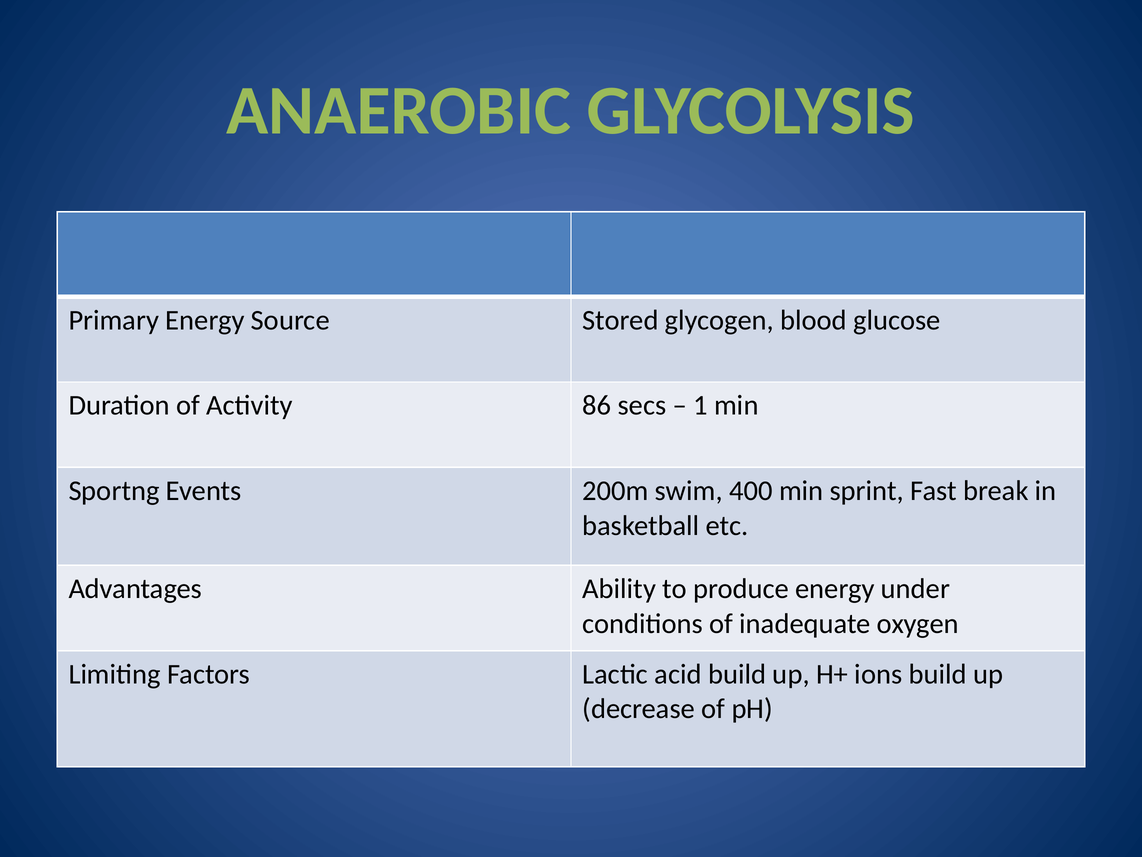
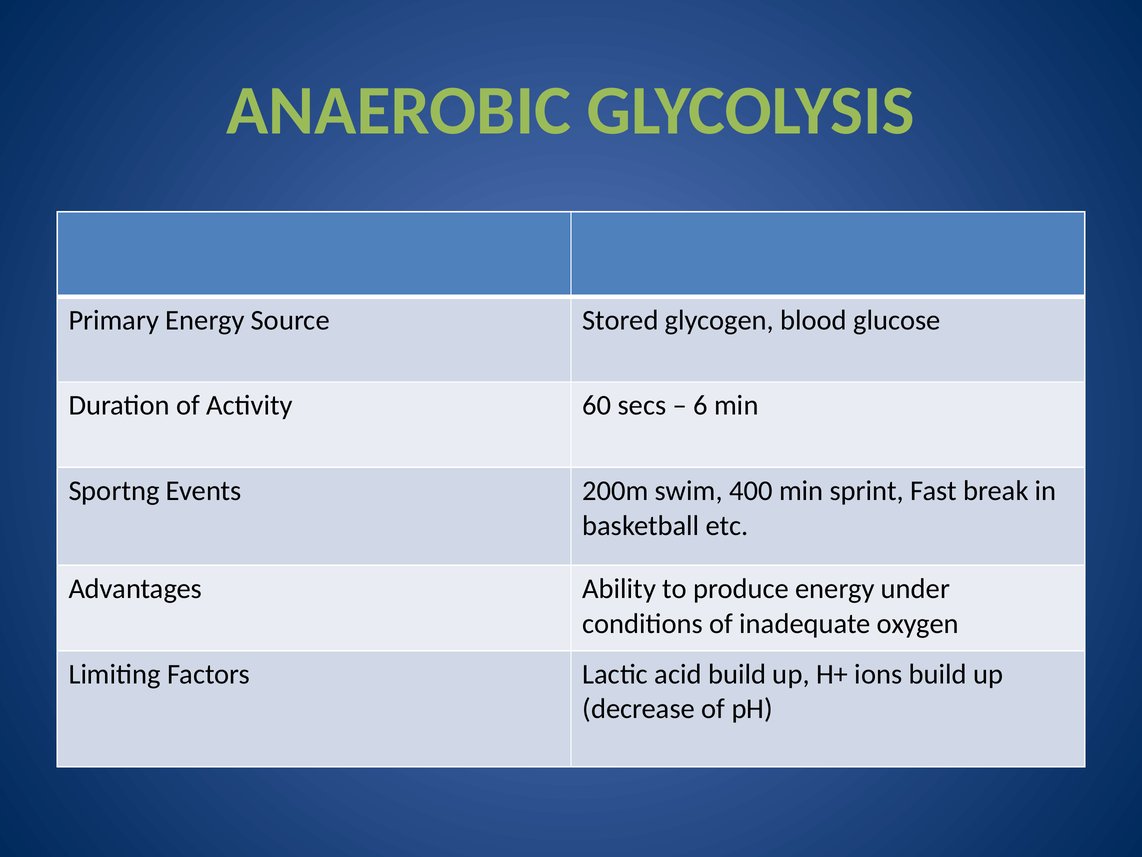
86: 86 -> 60
1: 1 -> 6
